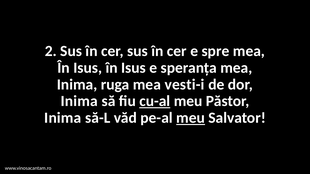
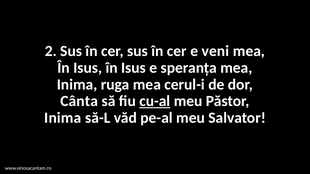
spre: spre -> veni
vesti-i: vesti-i -> cerul-i
Inima at (79, 101): Inima -> Cânta
meu at (191, 118) underline: present -> none
